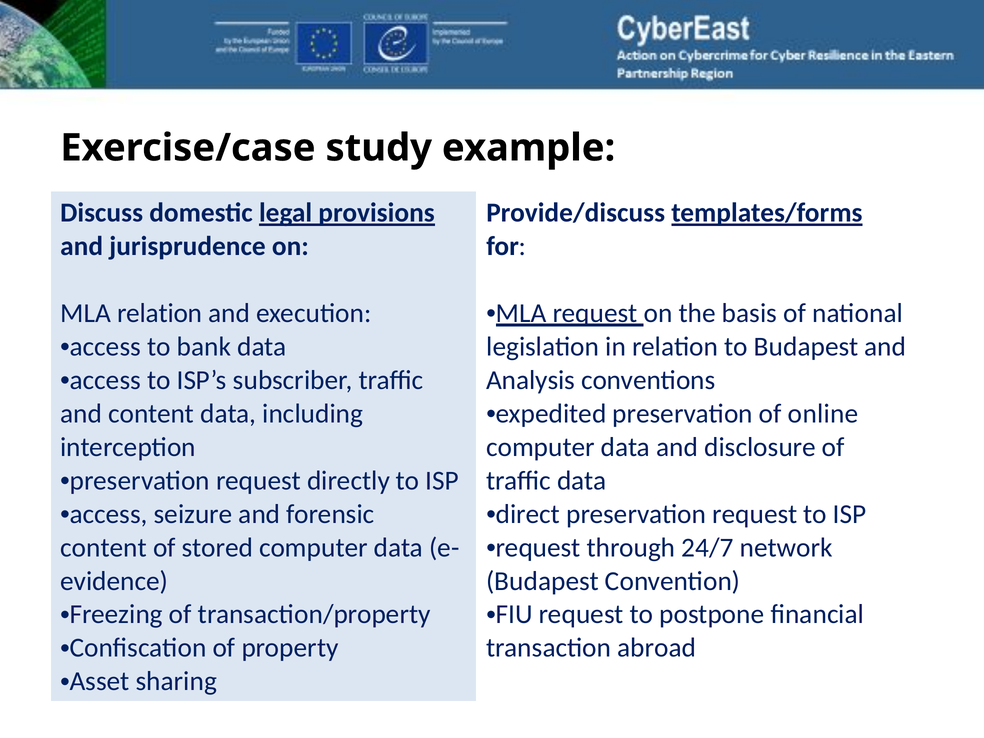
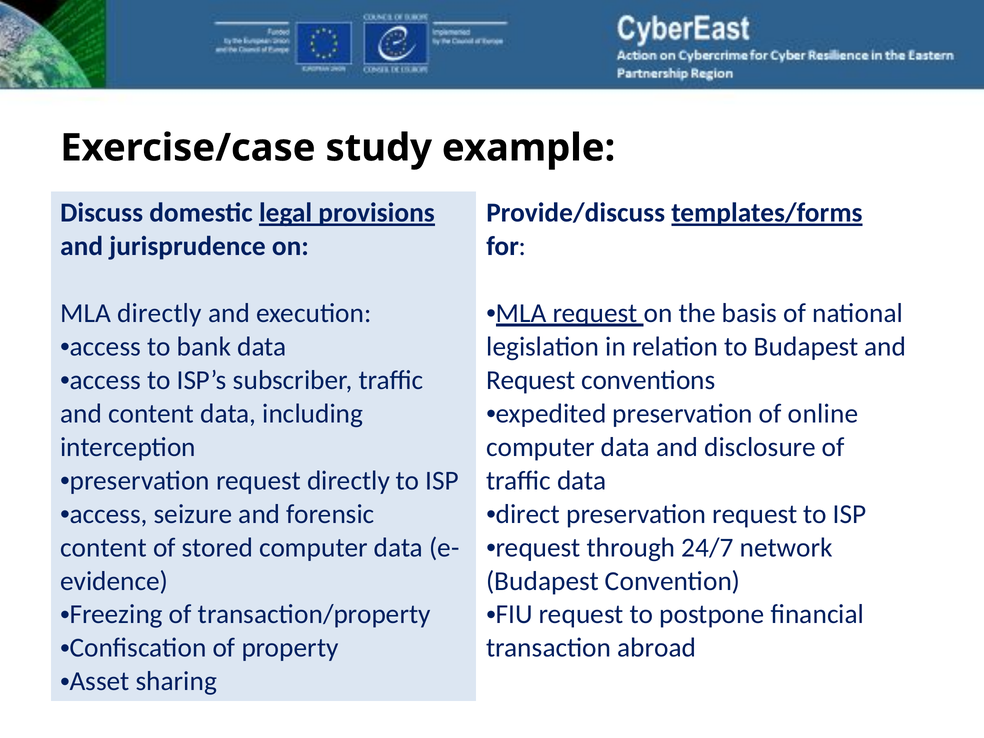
MLA relation: relation -> directly
Analysis at (531, 380): Analysis -> Request
